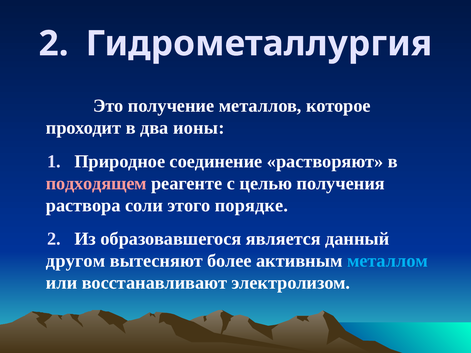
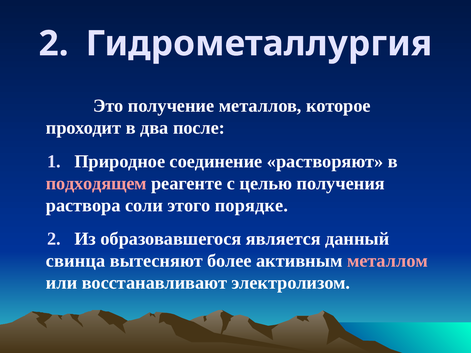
ионы: ионы -> после
другом: другом -> свинца
металлом colour: light blue -> pink
